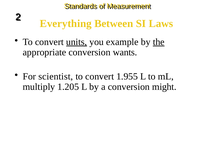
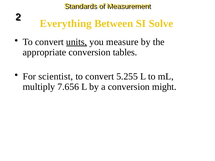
Laws: Laws -> Solve
example: example -> measure
the underline: present -> none
wants: wants -> tables
1.955: 1.955 -> 5.255
1.205: 1.205 -> 7.656
